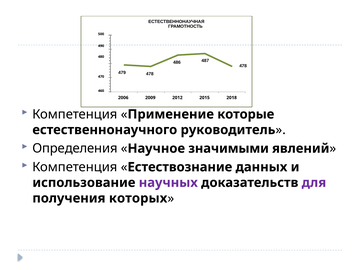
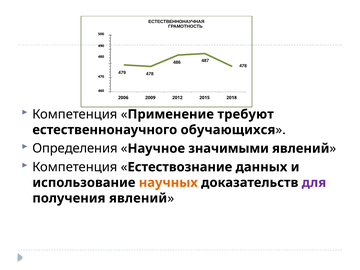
которые: которые -> требуют
руководитель: руководитель -> обучающихся
научных colour: purple -> orange
получения которых: которых -> явлений
